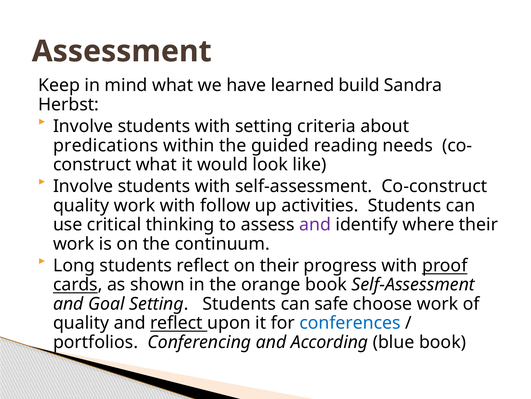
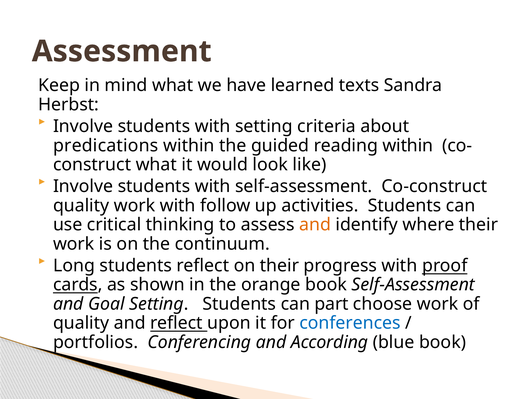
build: build -> texts
reading needs: needs -> within
and at (315, 224) colour: purple -> orange
safe: safe -> part
